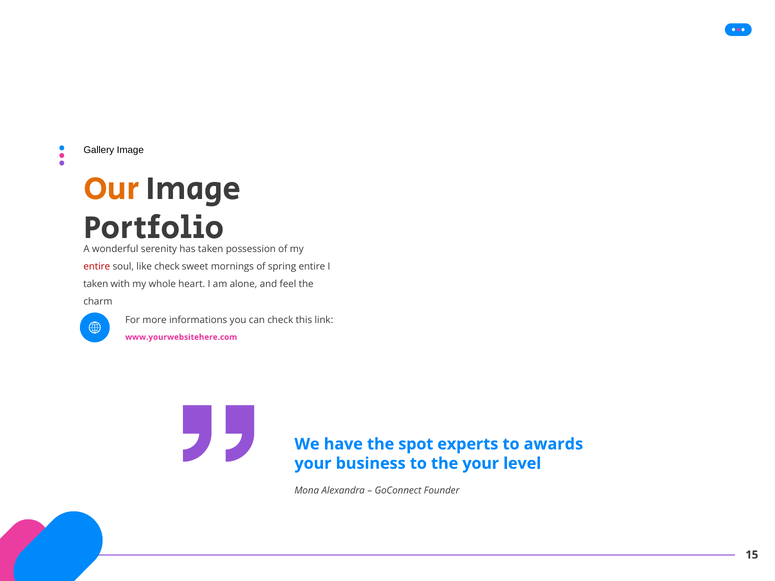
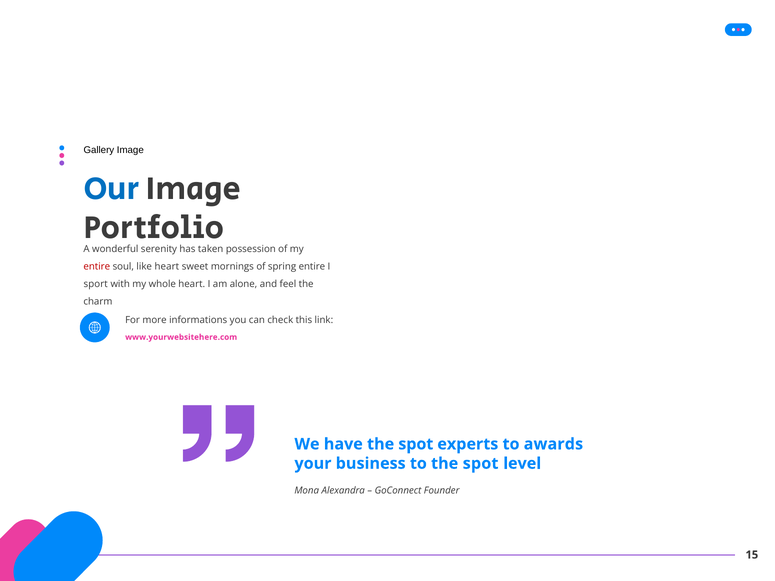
Our colour: orange -> blue
like check: check -> heart
taken at (96, 284): taken -> sport
to the your: your -> spot
